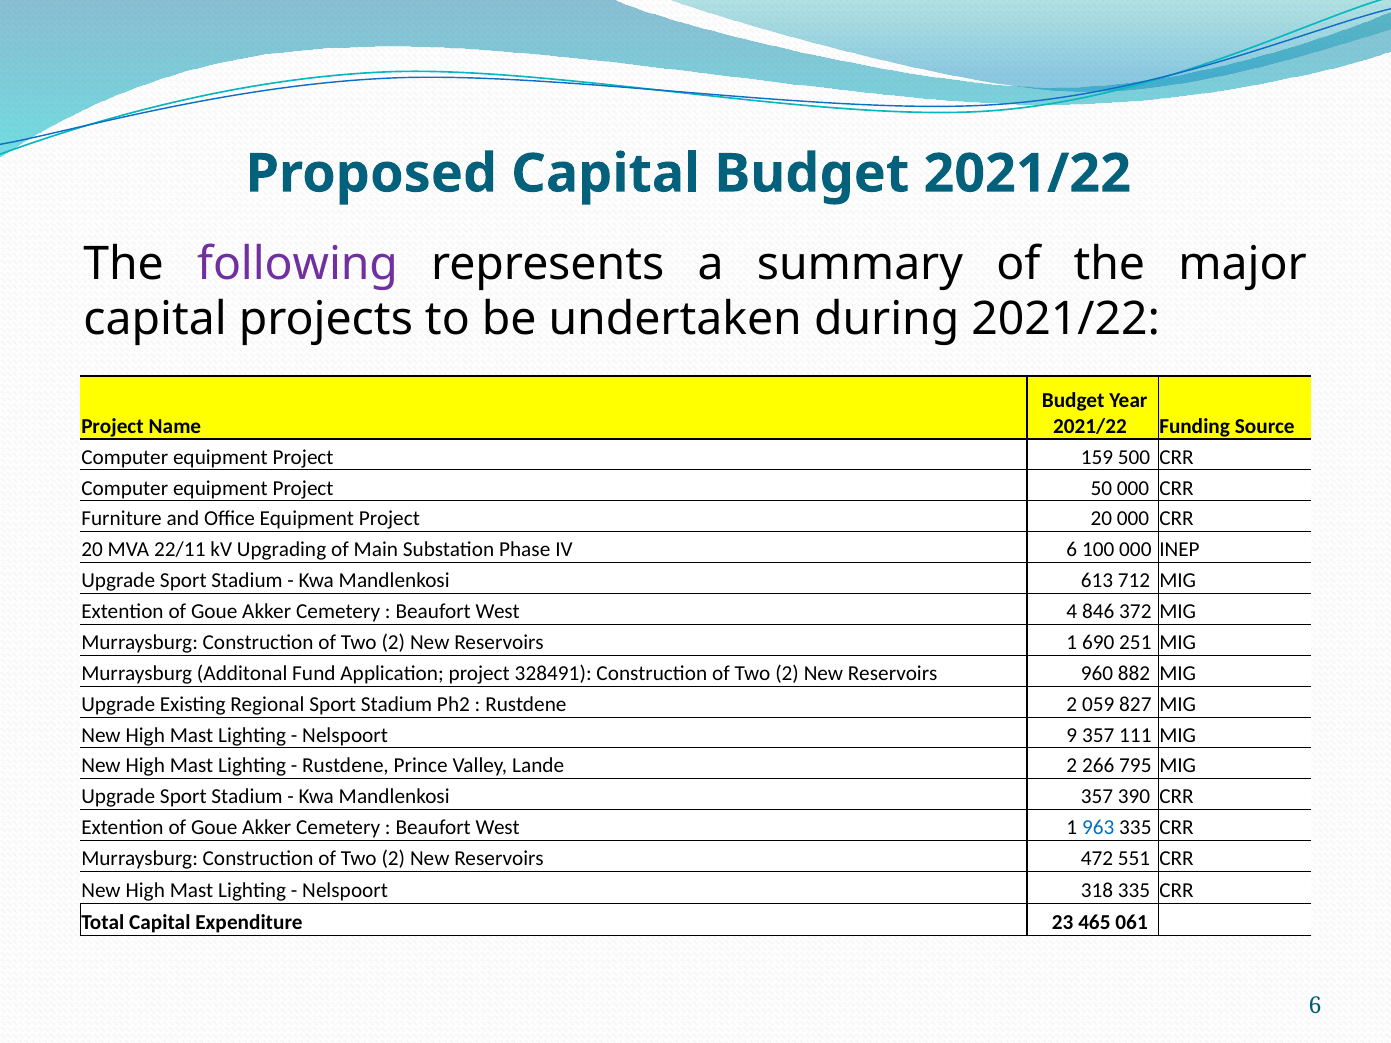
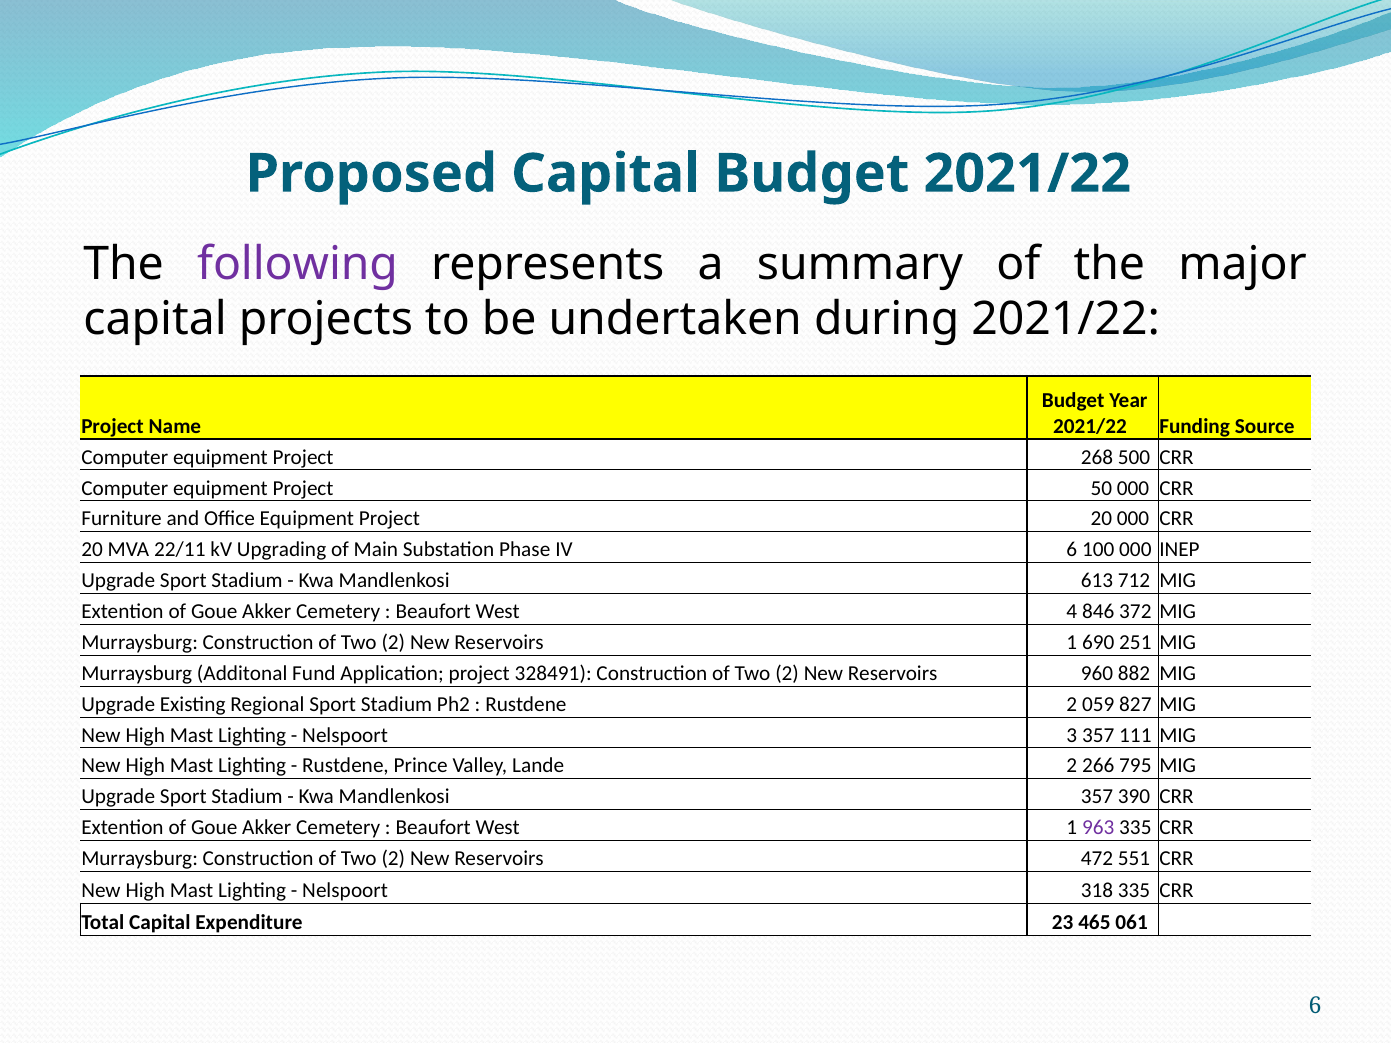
159: 159 -> 268
9: 9 -> 3
963 colour: blue -> purple
